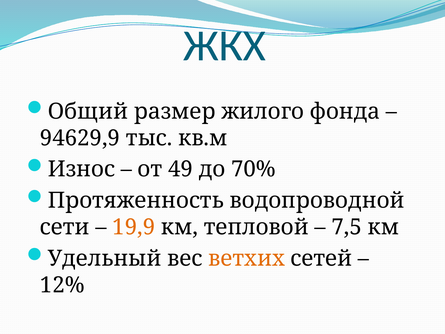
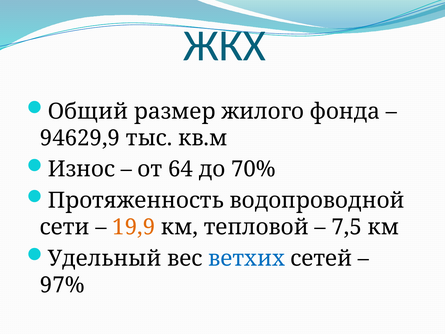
49: 49 -> 64
ветхих colour: orange -> blue
12%: 12% -> 97%
